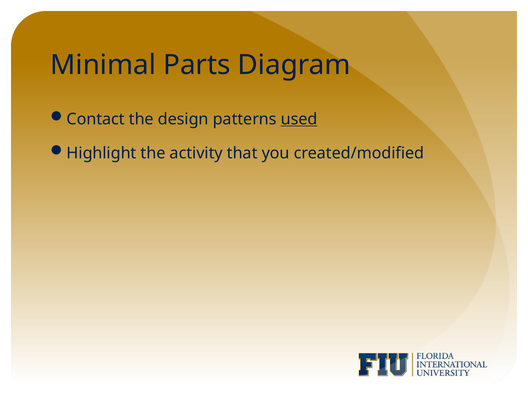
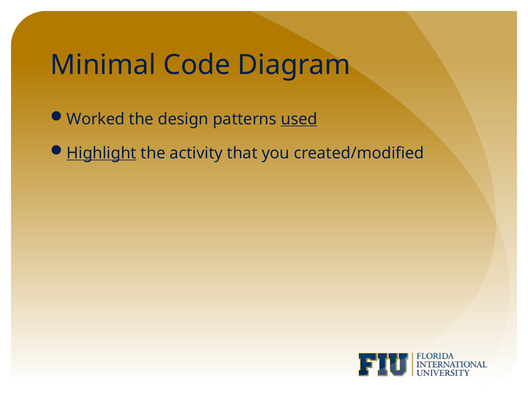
Parts: Parts -> Code
Contact: Contact -> Worked
Highlight underline: none -> present
